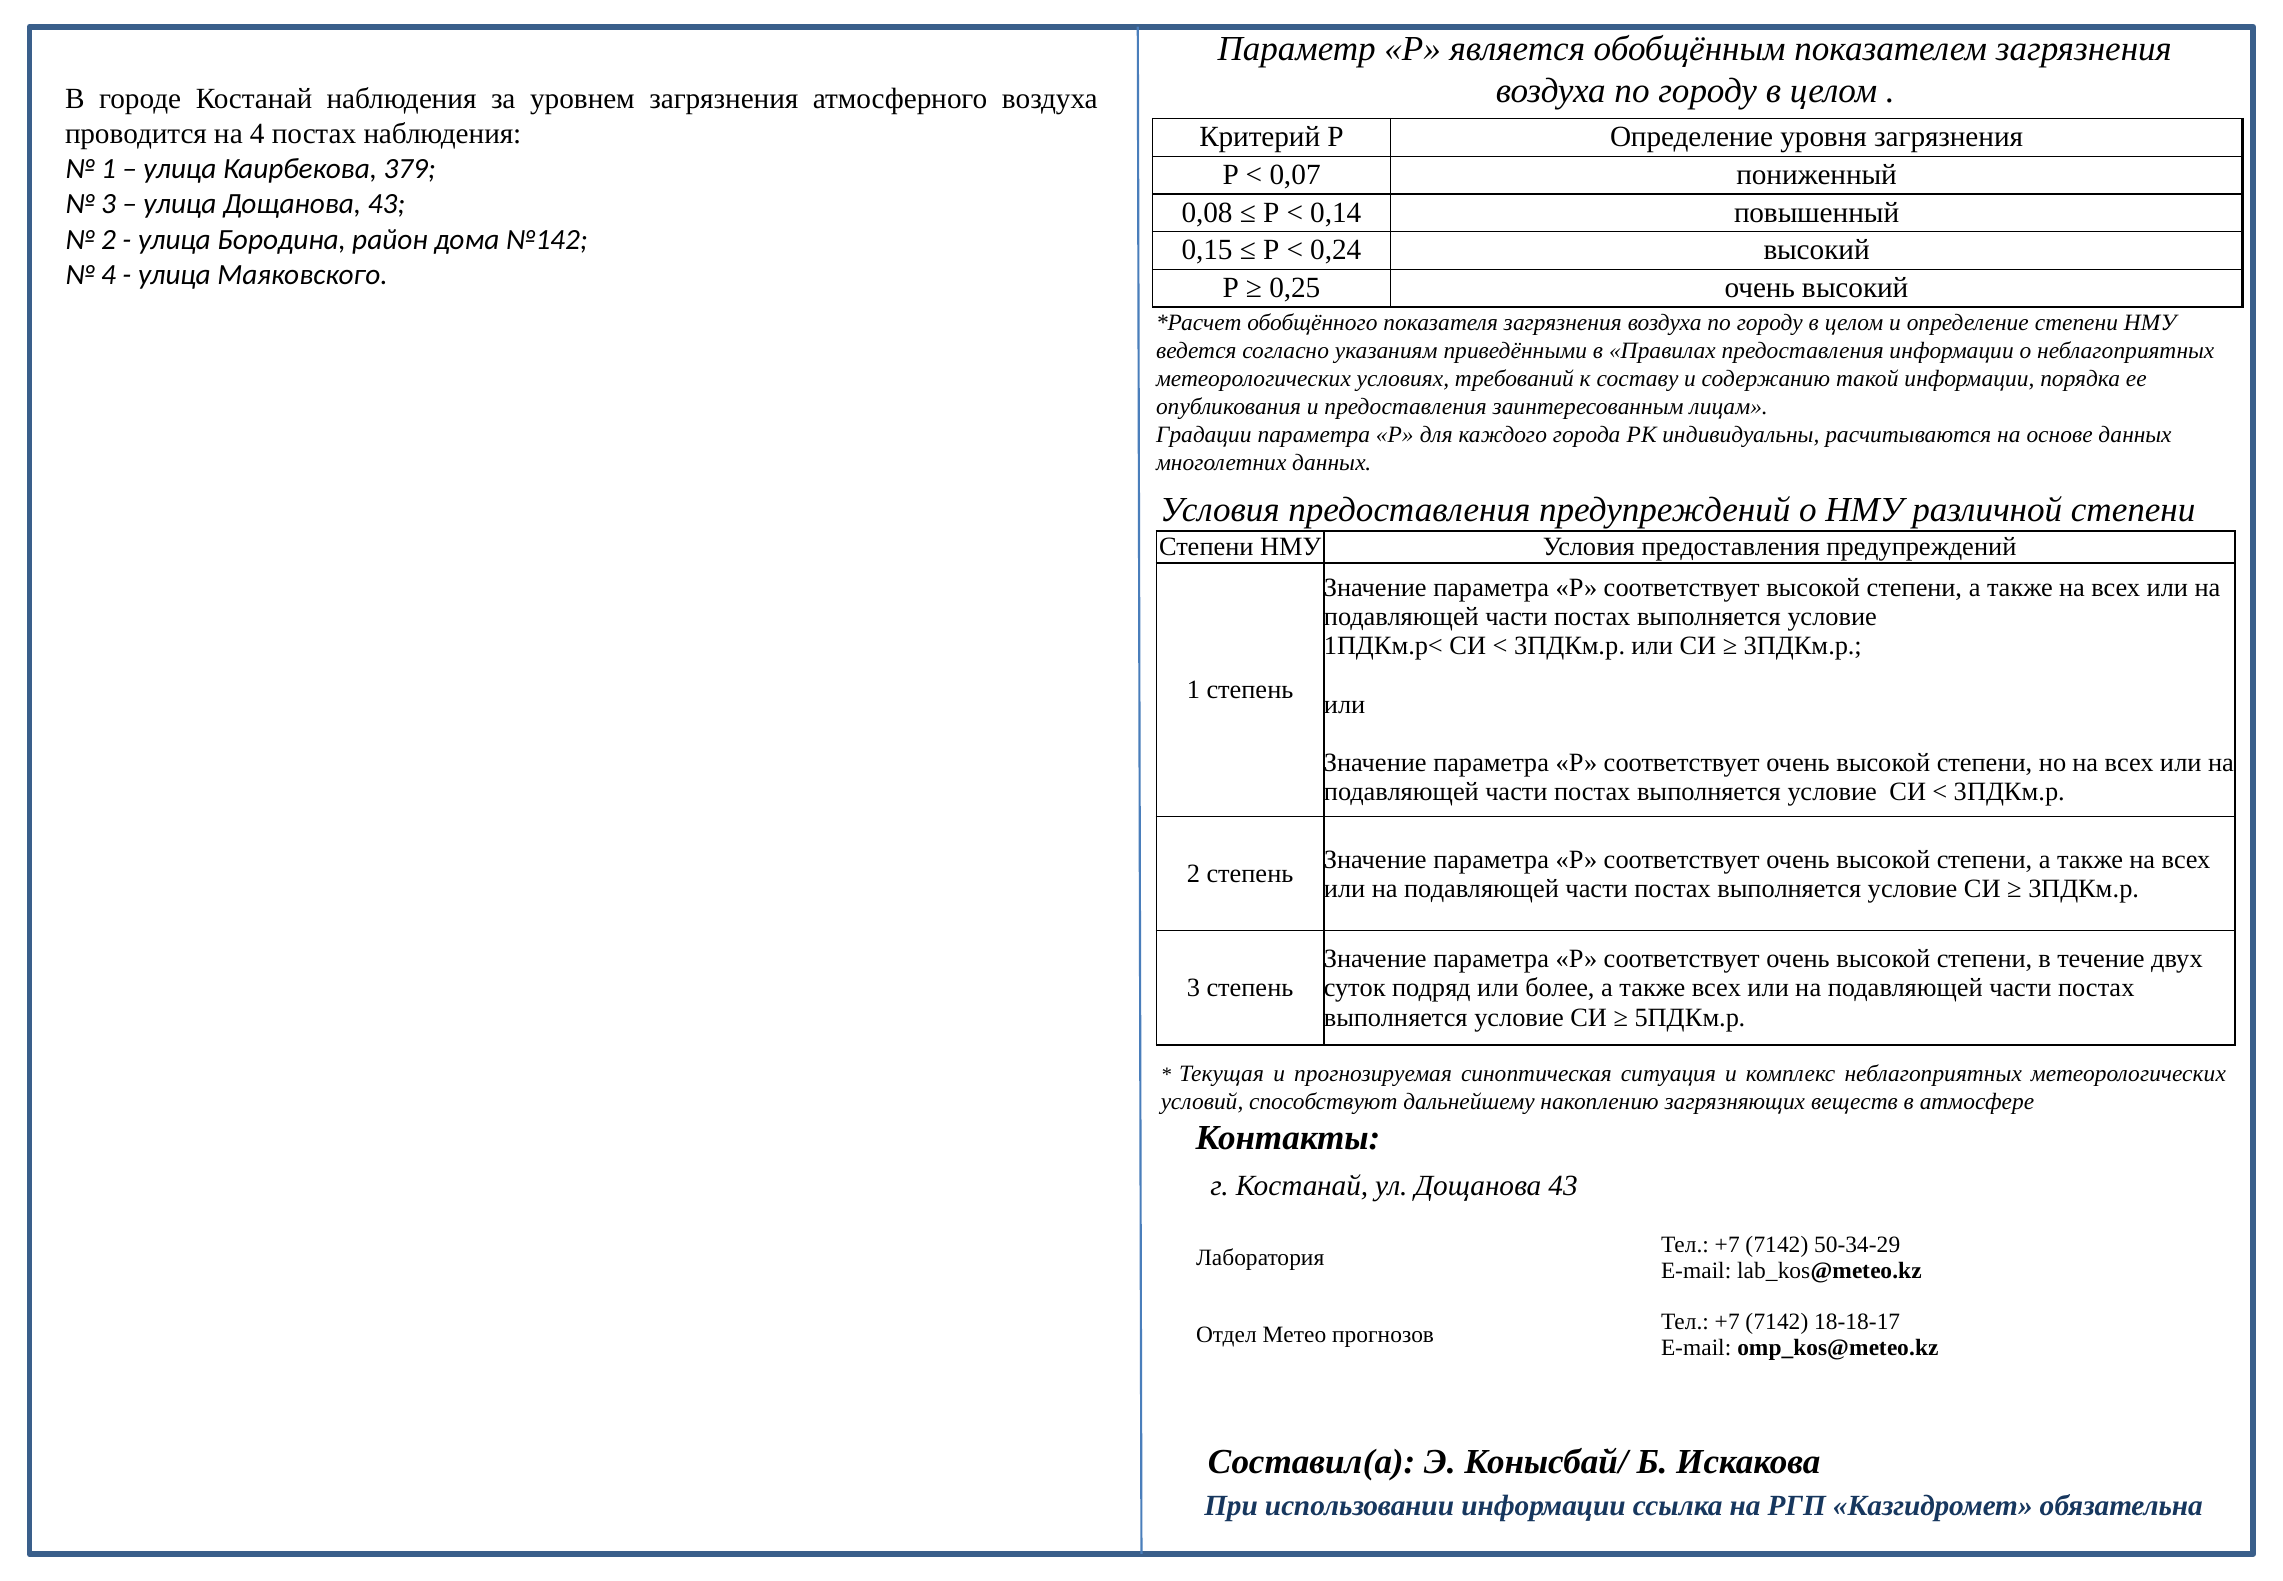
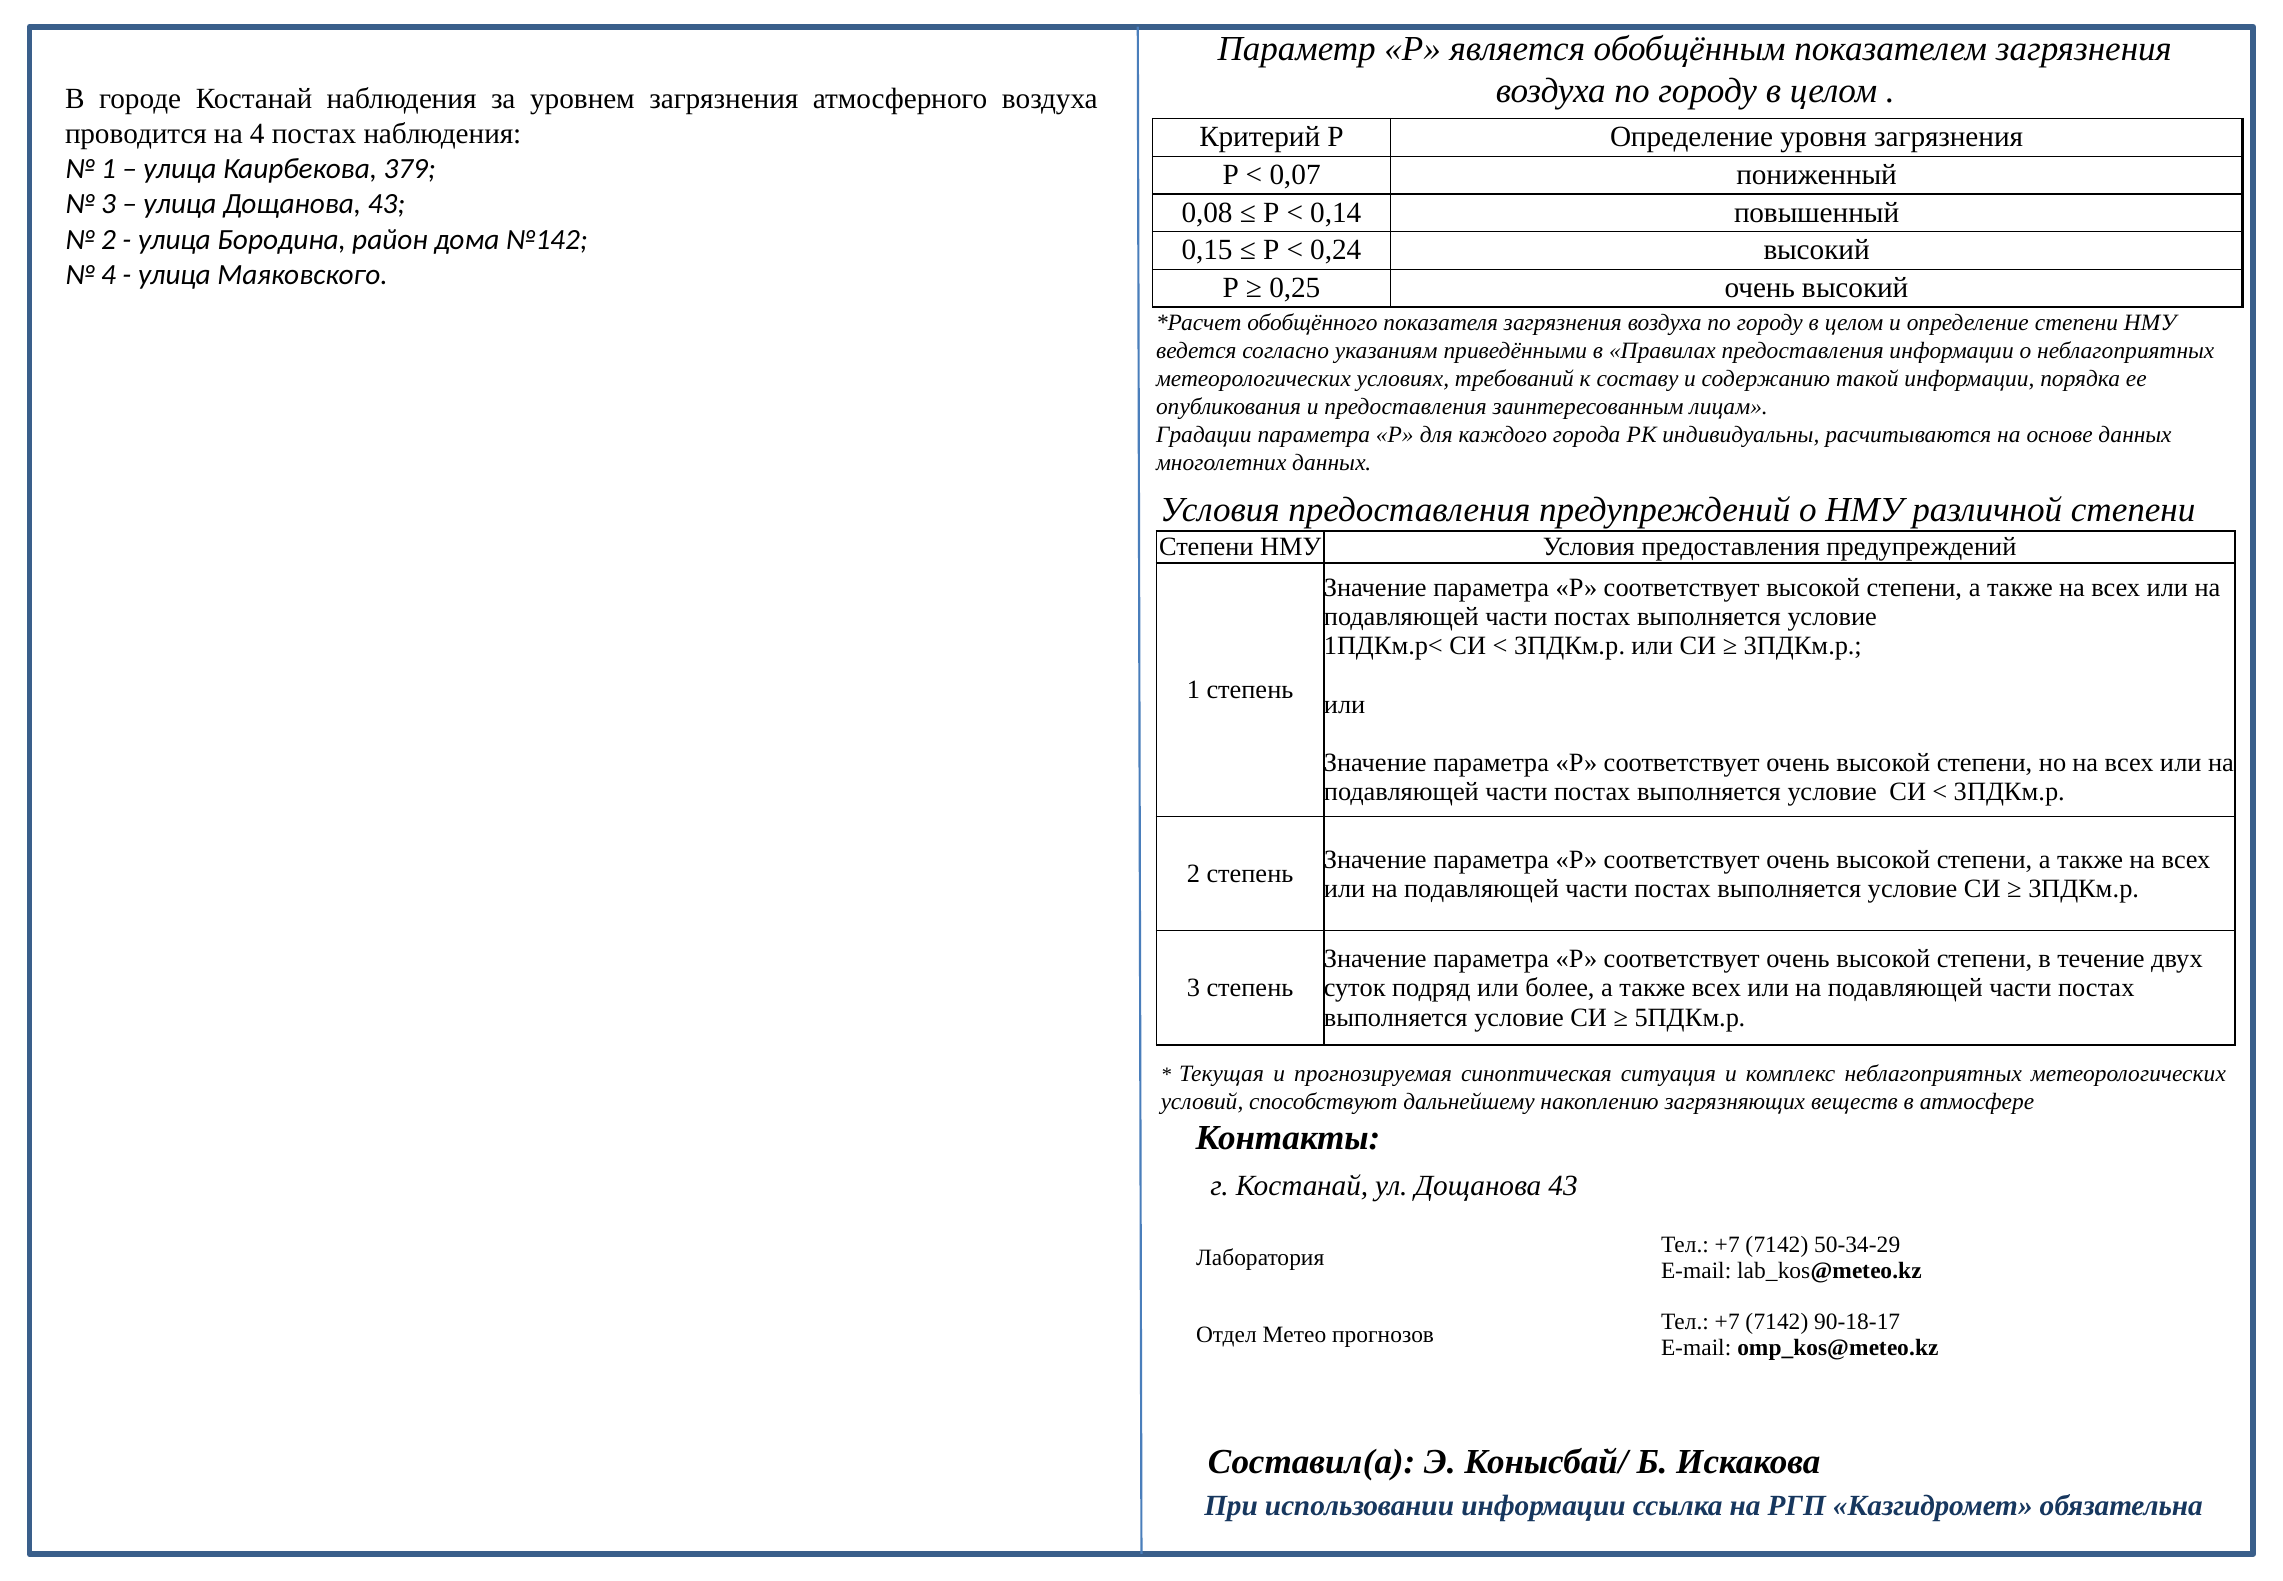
18-18-17: 18-18-17 -> 90-18-17
